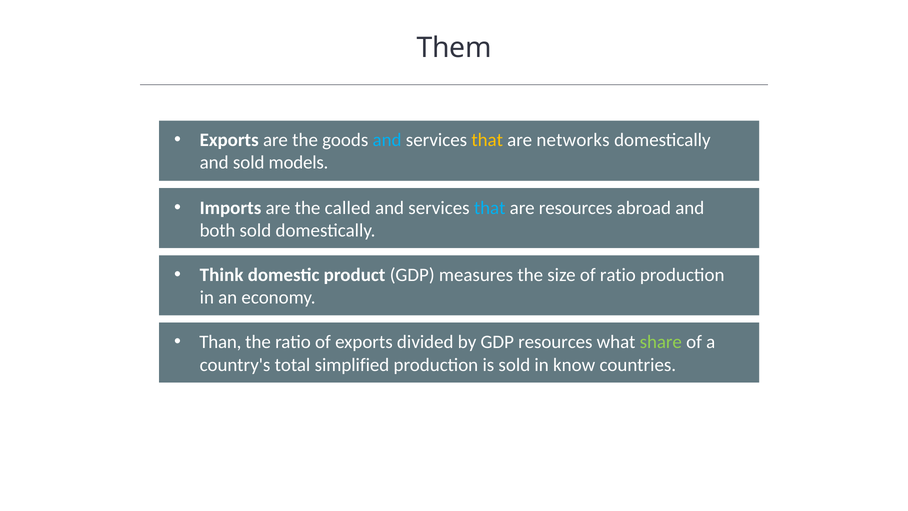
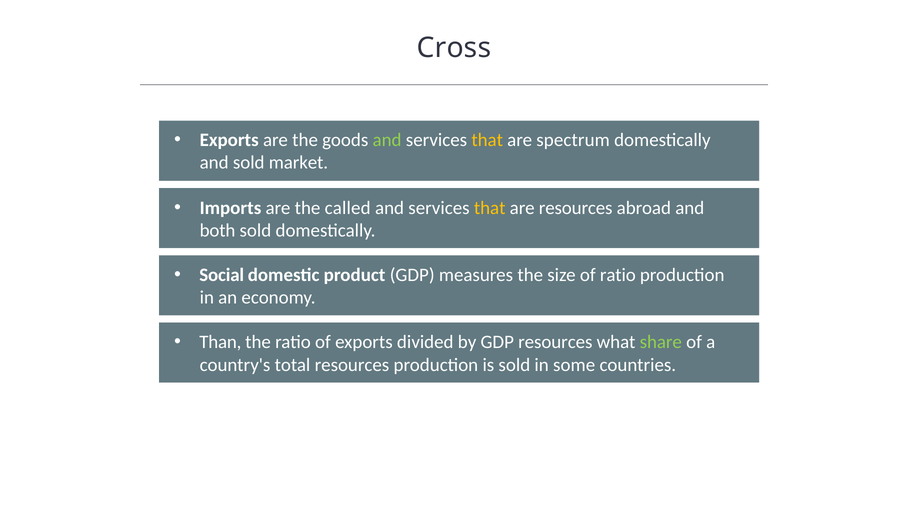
Them: Them -> Cross
and at (387, 140) colour: light blue -> light green
networks: networks -> spectrum
models: models -> market
that at (490, 208) colour: light blue -> yellow
Think: Think -> Social
total simplified: simplified -> resources
know: know -> some
